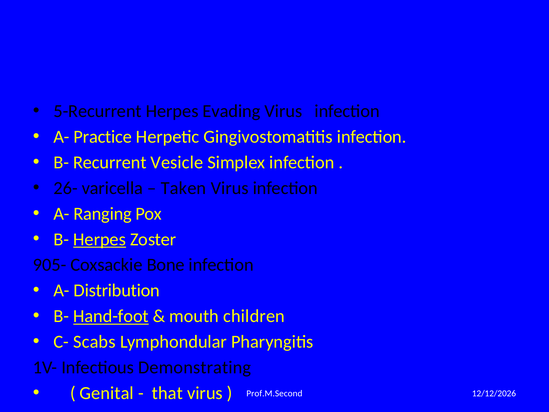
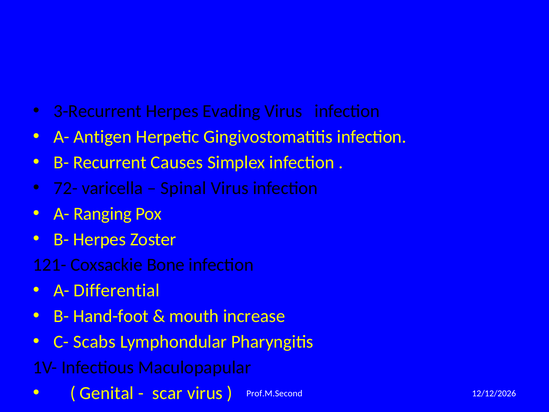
5-Recurrent: 5-Recurrent -> 3-Recurrent
Practice: Practice -> Antigen
Vesicle: Vesicle -> Causes
26-: 26- -> 72-
Taken: Taken -> Spinal
Herpes at (100, 239) underline: present -> none
905-: 905- -> 121-
Distribution: Distribution -> Differential
Hand-foot underline: present -> none
children: children -> increase
Demonstrating: Demonstrating -> Maculopapular
that: that -> scar
